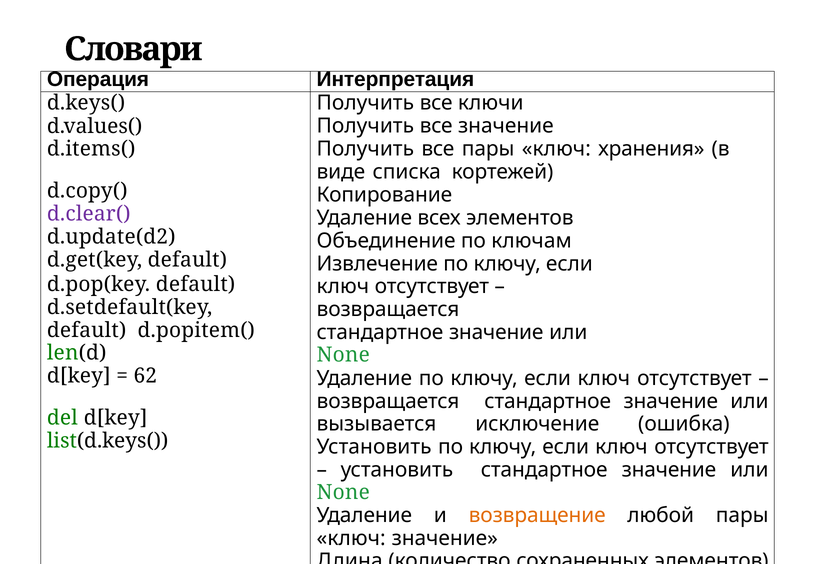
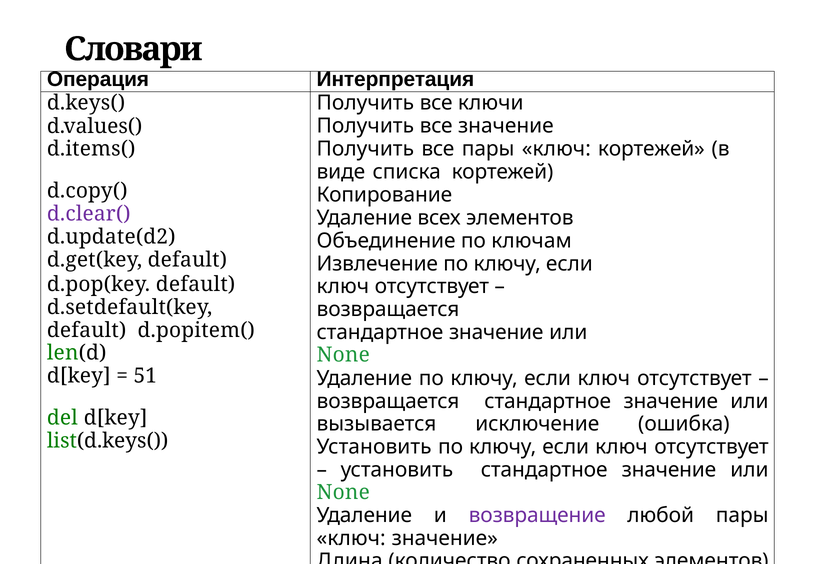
ключ хранения: хранения -> кортежей
62: 62 -> 51
возвращение colour: orange -> purple
